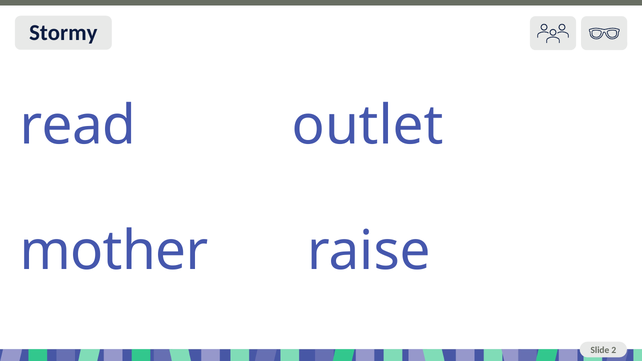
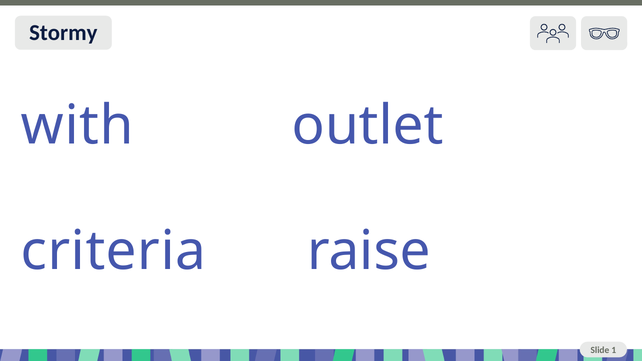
read: read -> with
mother: mother -> criteria
2: 2 -> 1
